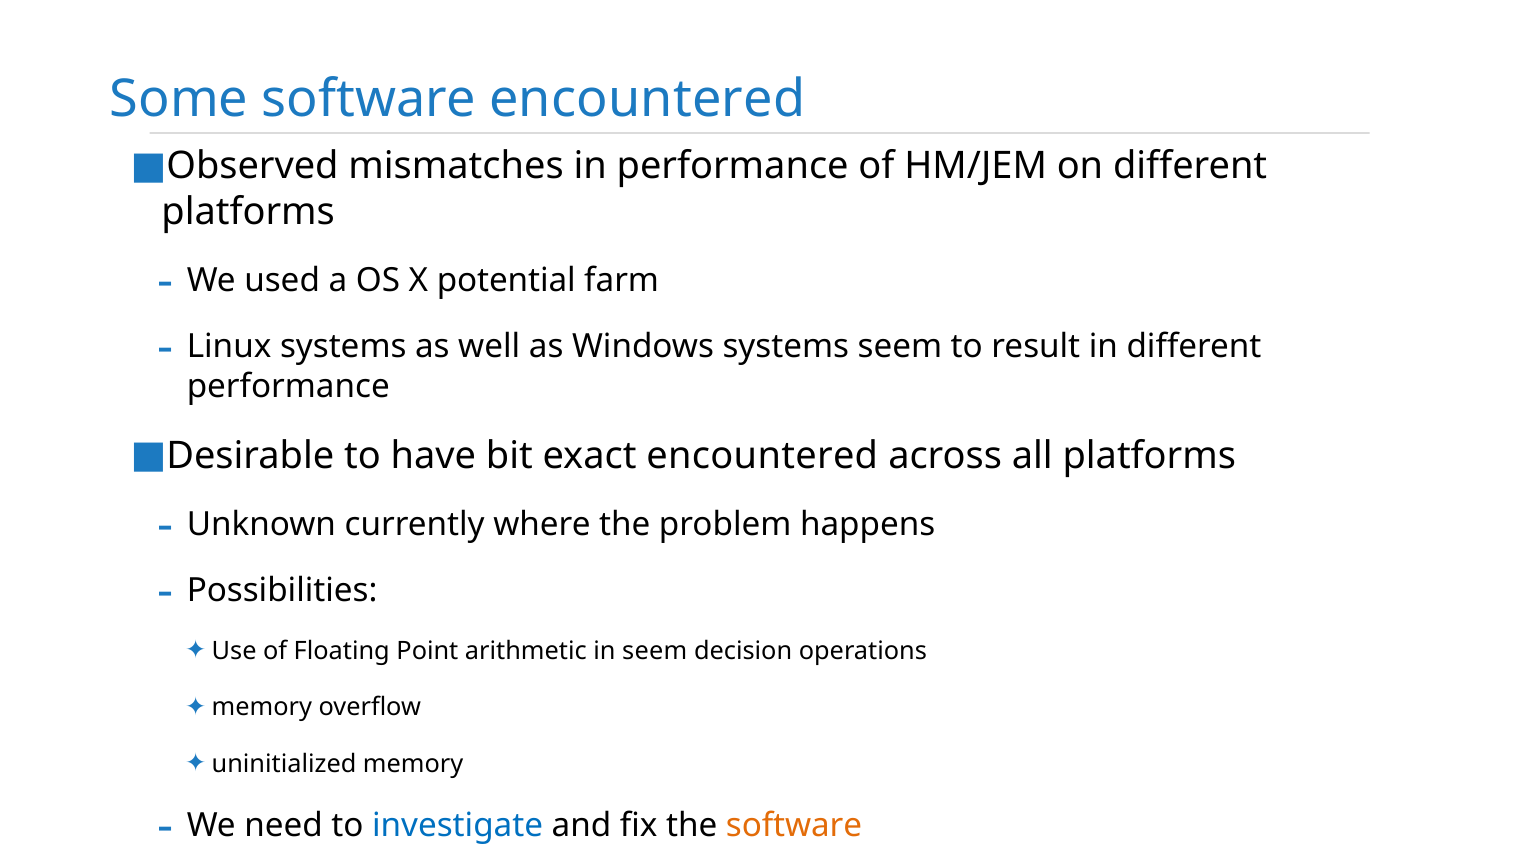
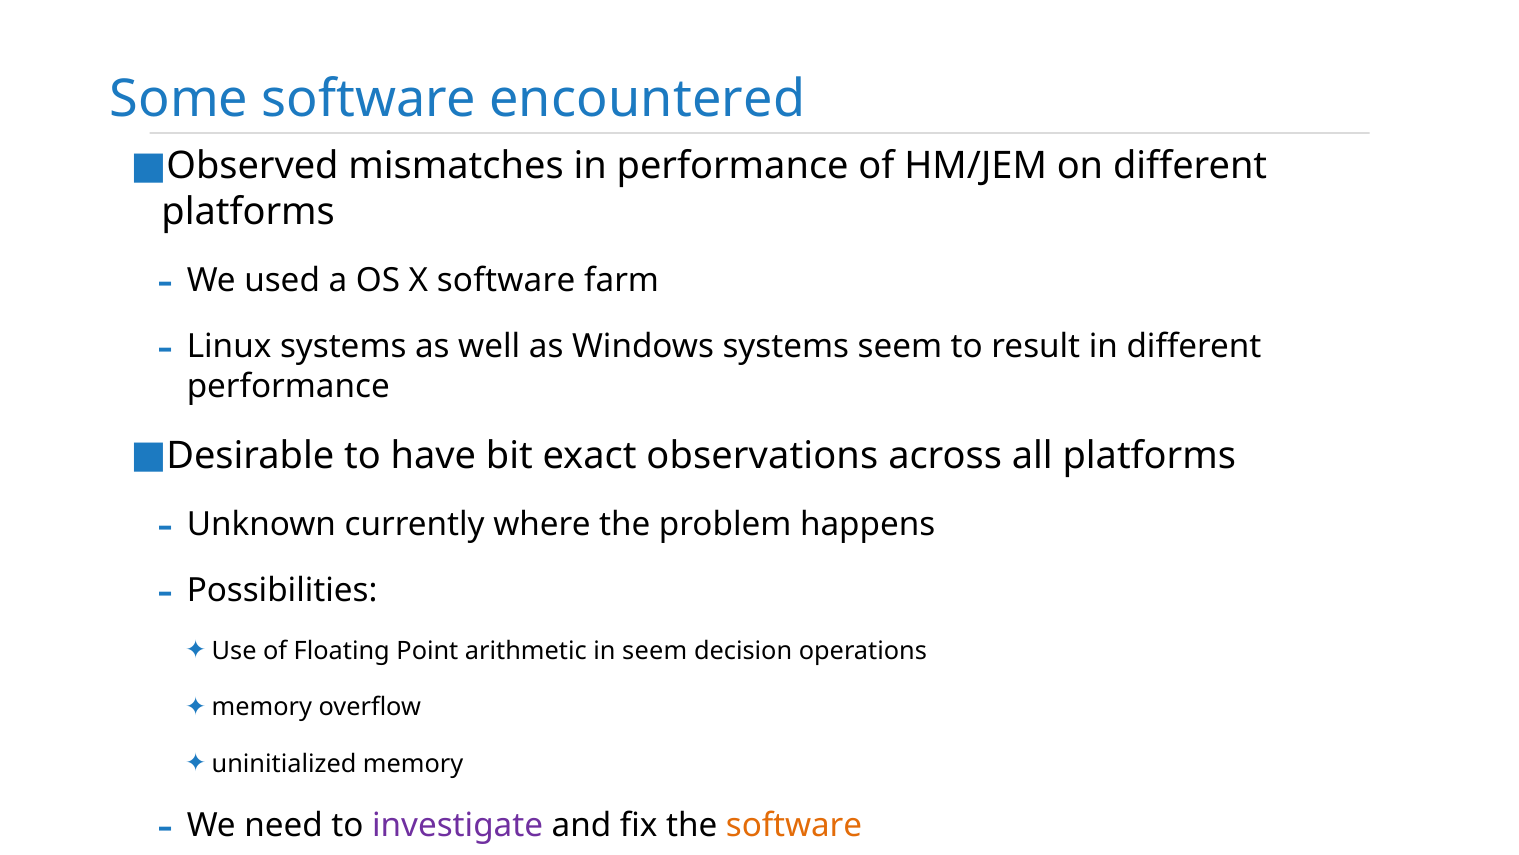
X potential: potential -> software
exact encountered: encountered -> observations
investigate colour: blue -> purple
